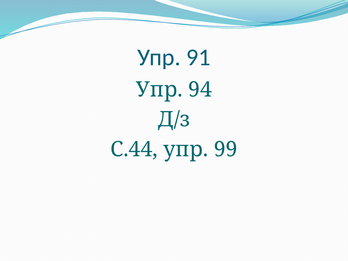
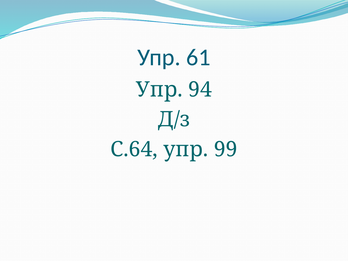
91: 91 -> 61
С.44: С.44 -> С.64
